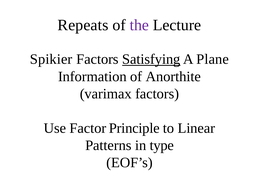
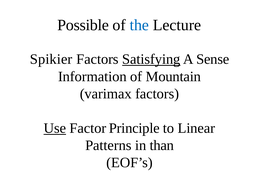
Repeats: Repeats -> Possible
the colour: purple -> blue
Plane: Plane -> Sense
Anorthite: Anorthite -> Mountain
Use underline: none -> present
type: type -> than
